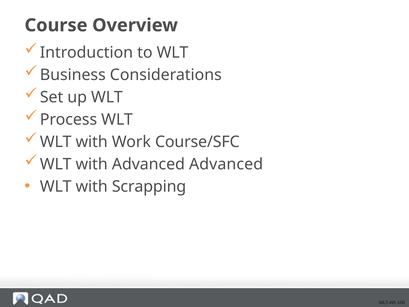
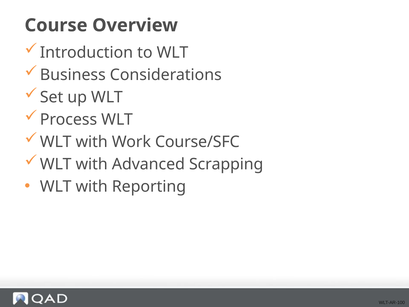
Advanced Advanced: Advanced -> Scrapping
Scrapping: Scrapping -> Reporting
